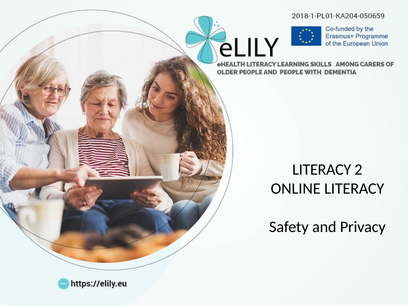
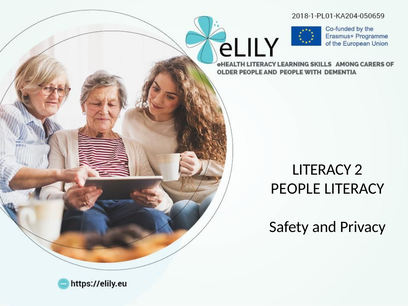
ONLINE: ONLINE -> PEOPLE
